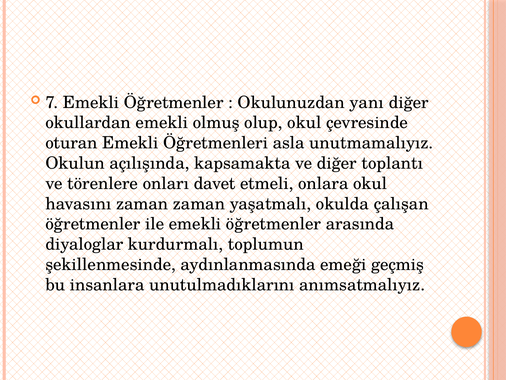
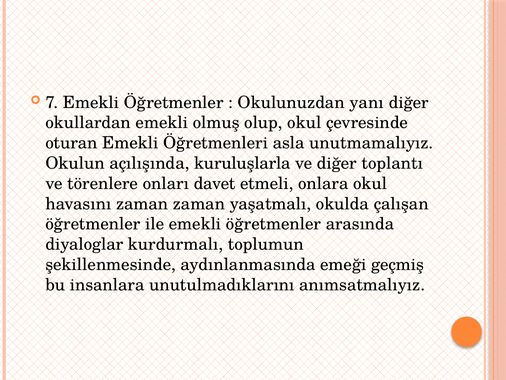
kapsamakta: kapsamakta -> kuruluşlarla
